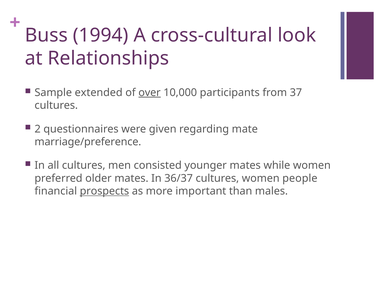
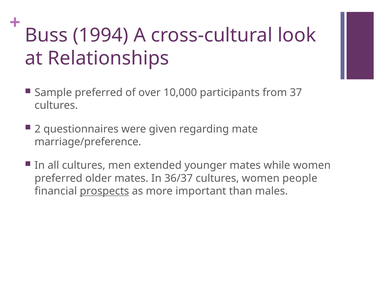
Sample extended: extended -> preferred
over underline: present -> none
consisted: consisted -> extended
